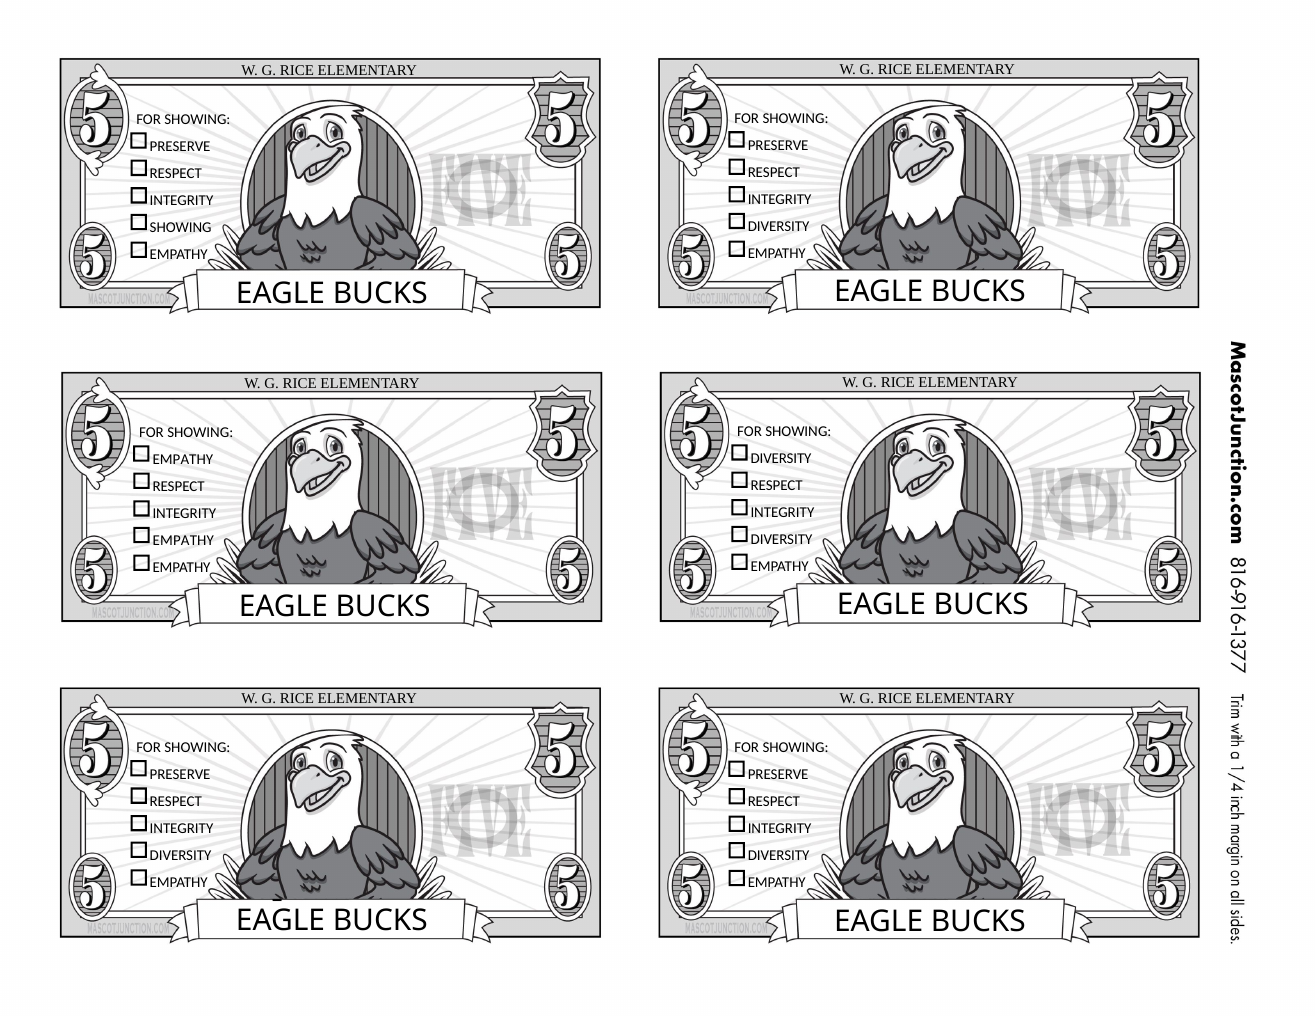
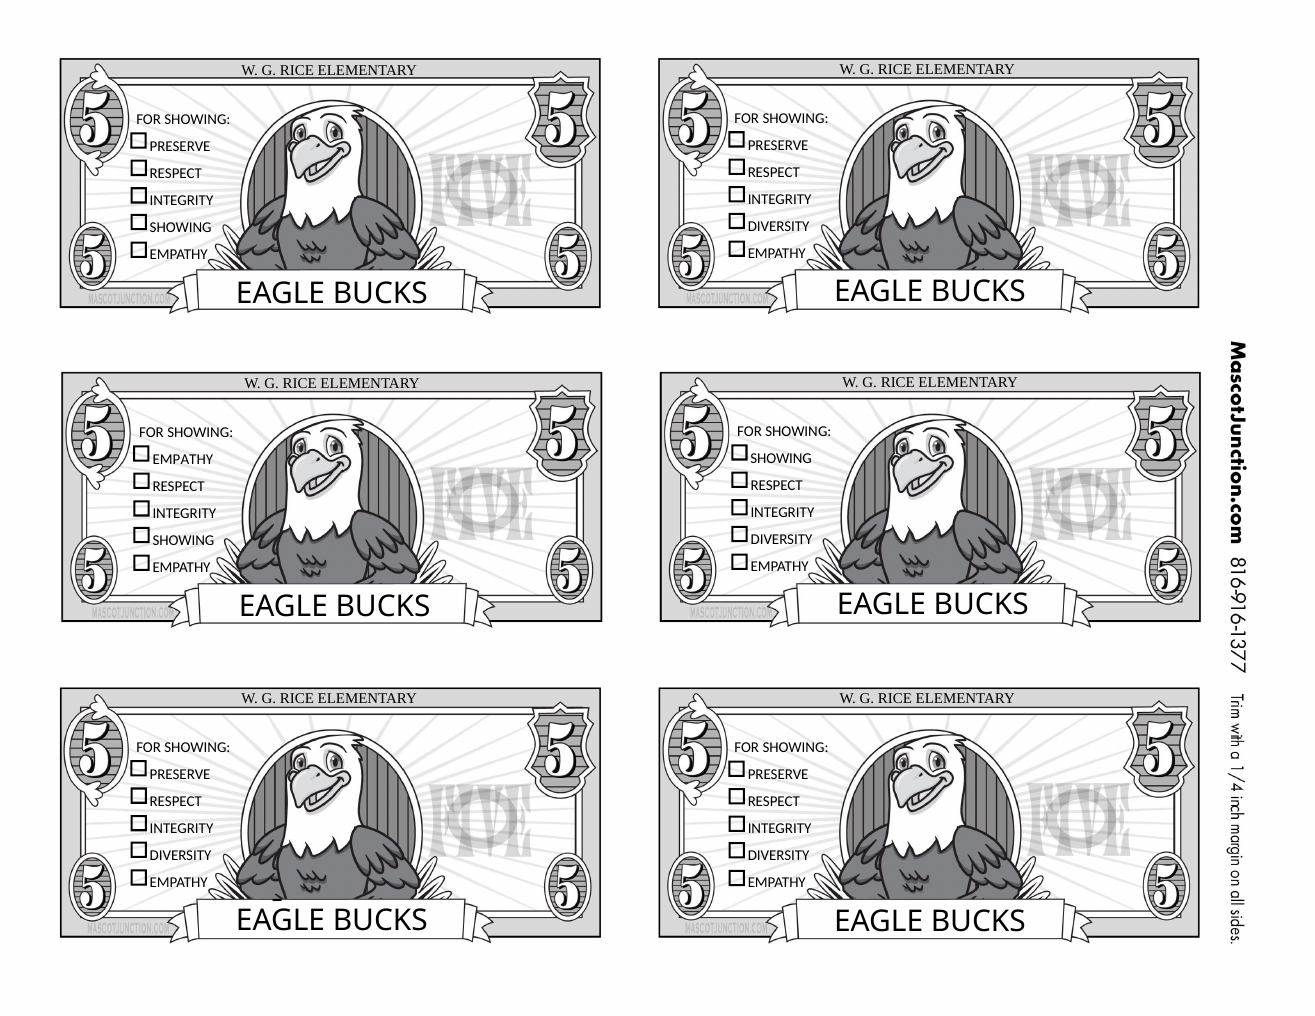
DIVERSITY at (781, 459): DIVERSITY -> SHOWING
EMPATHY at (183, 541): EMPATHY -> SHOWING
